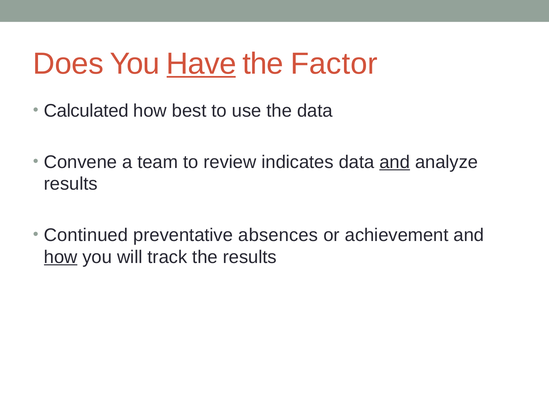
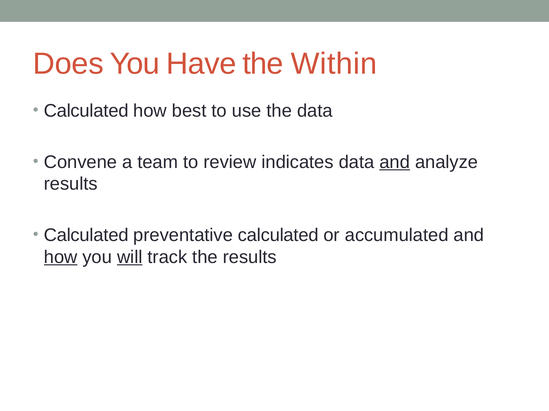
Have underline: present -> none
Factor: Factor -> Within
Continued at (86, 235): Continued -> Calculated
preventative absences: absences -> calculated
achievement: achievement -> accumulated
will underline: none -> present
